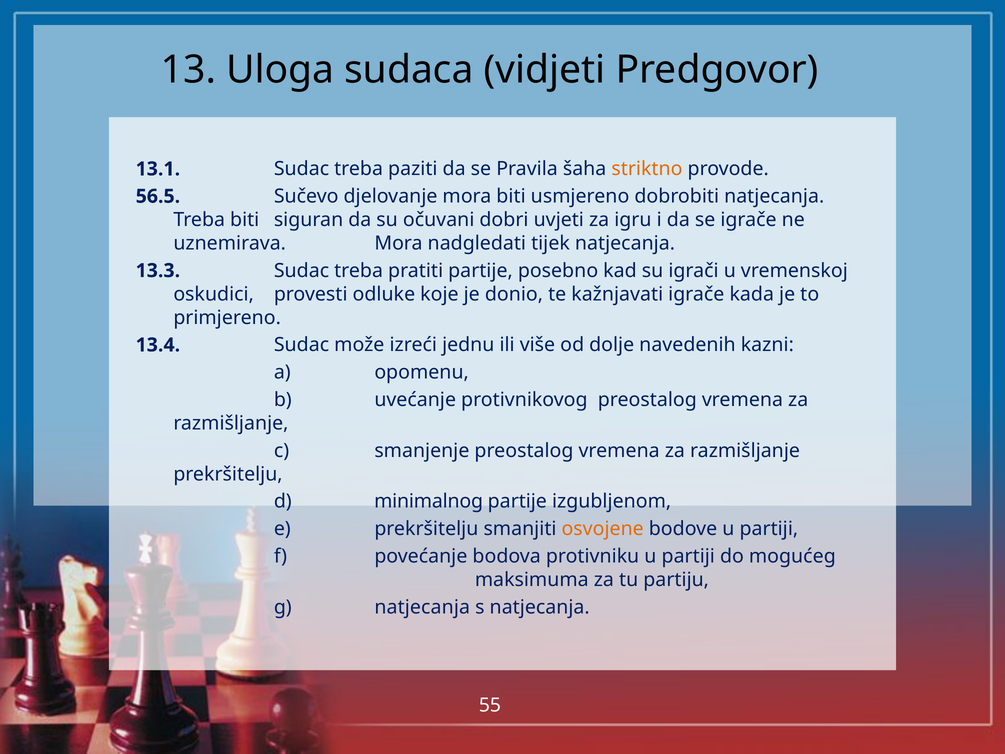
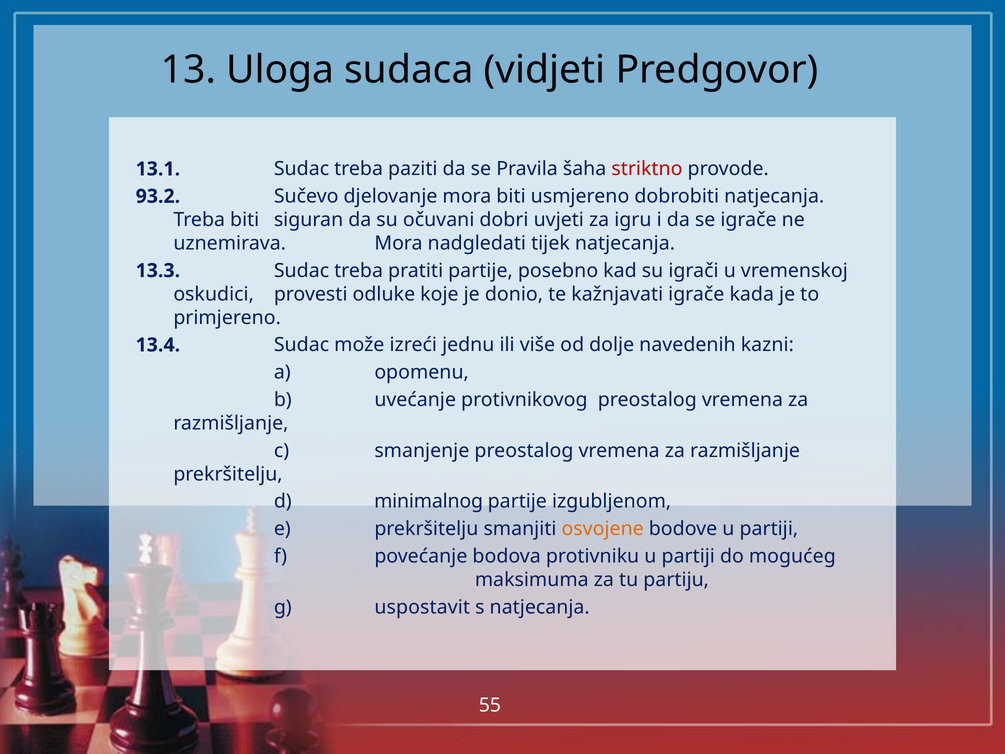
striktno colour: orange -> red
56.5: 56.5 -> 93.2
g natjecanja: natjecanja -> uspostavit
